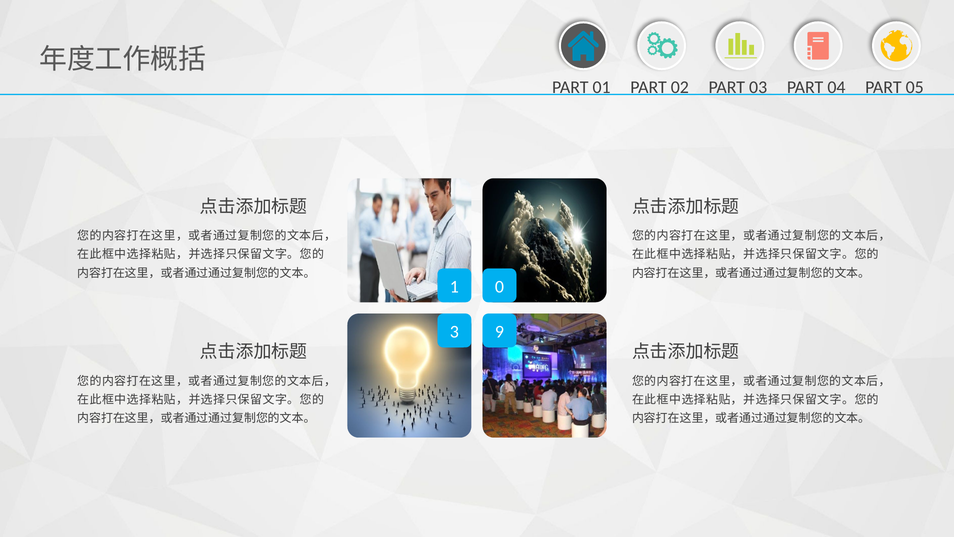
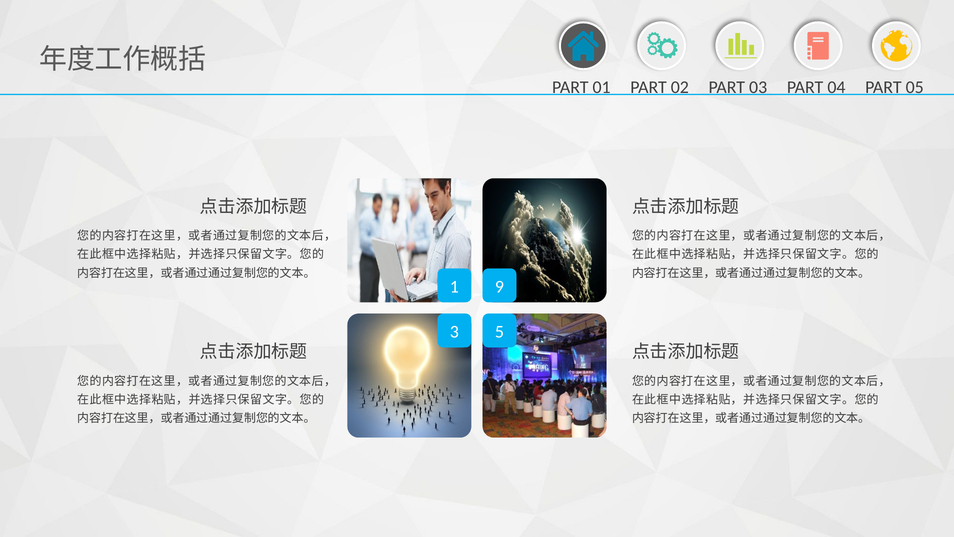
0: 0 -> 9
9: 9 -> 5
